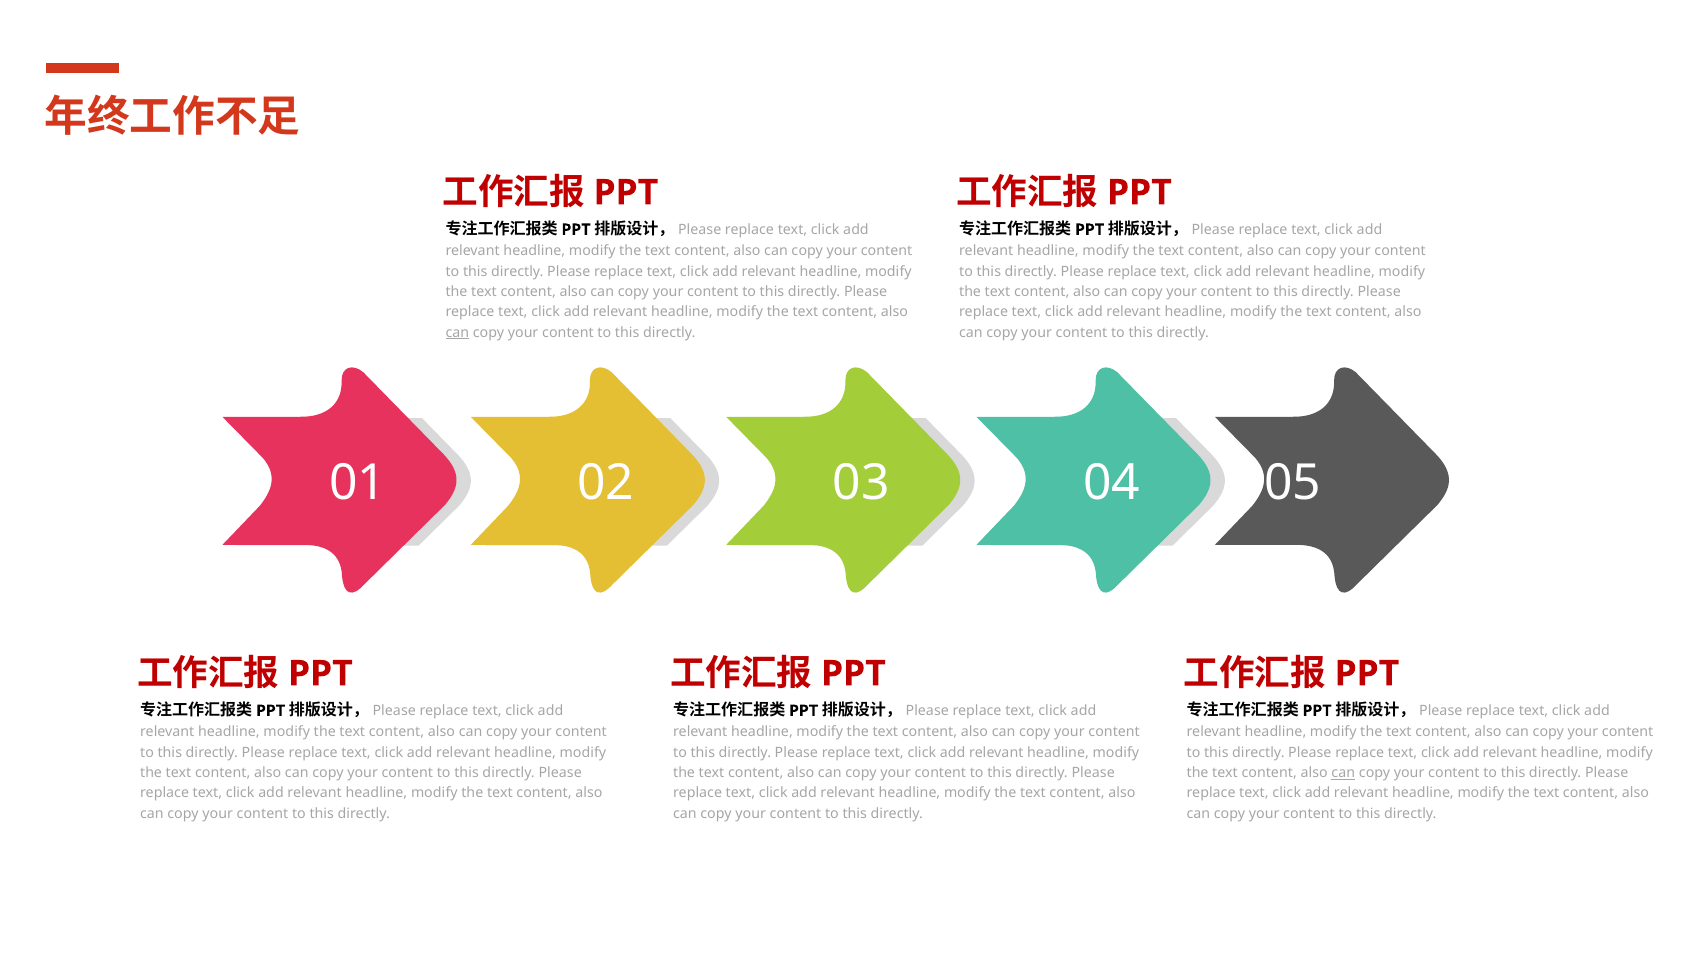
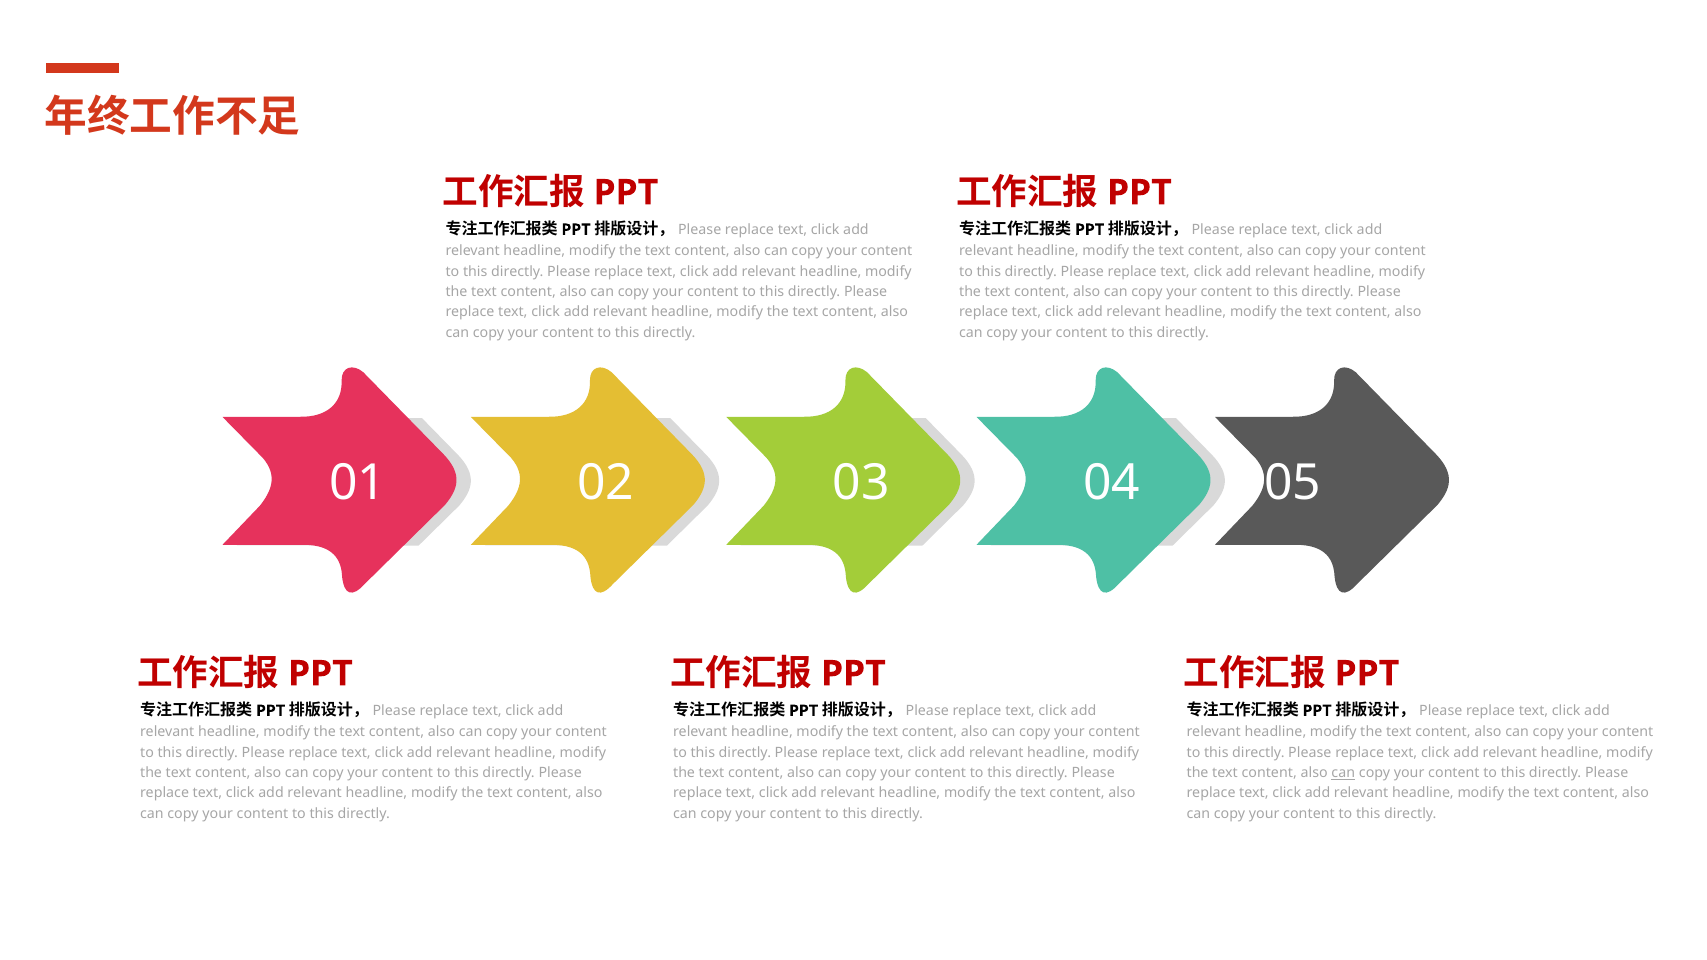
can at (457, 333) underline: present -> none
